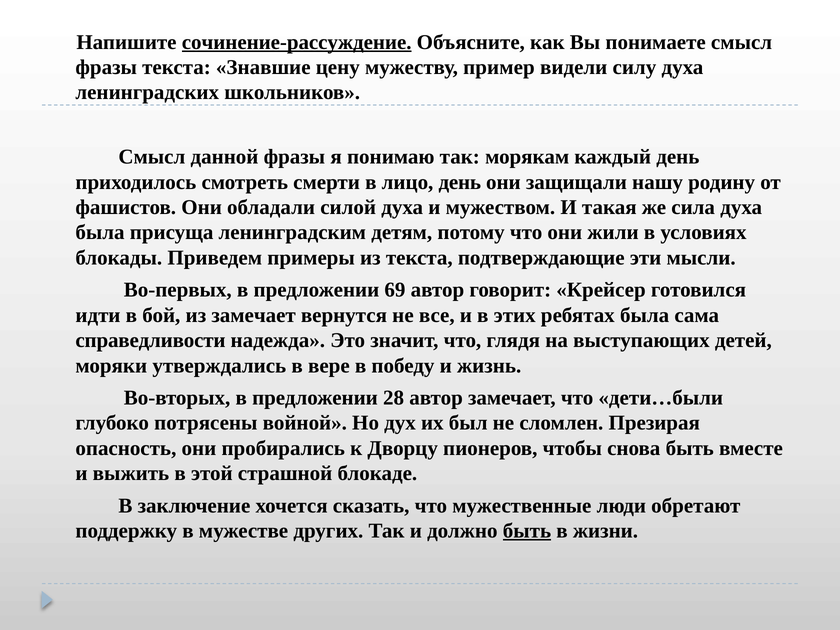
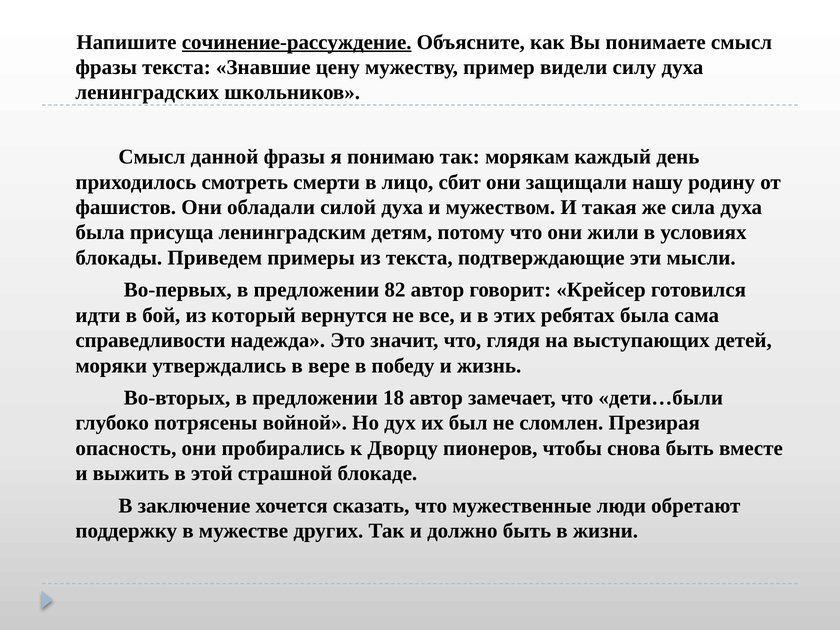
лицо день: день -> сбит
69: 69 -> 82
из замечает: замечает -> который
28: 28 -> 18
быть at (527, 531) underline: present -> none
